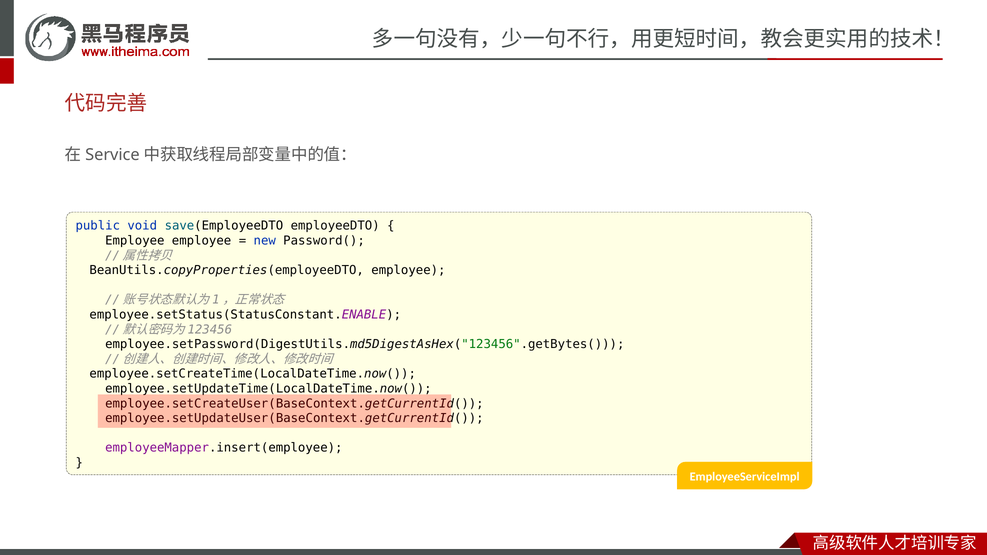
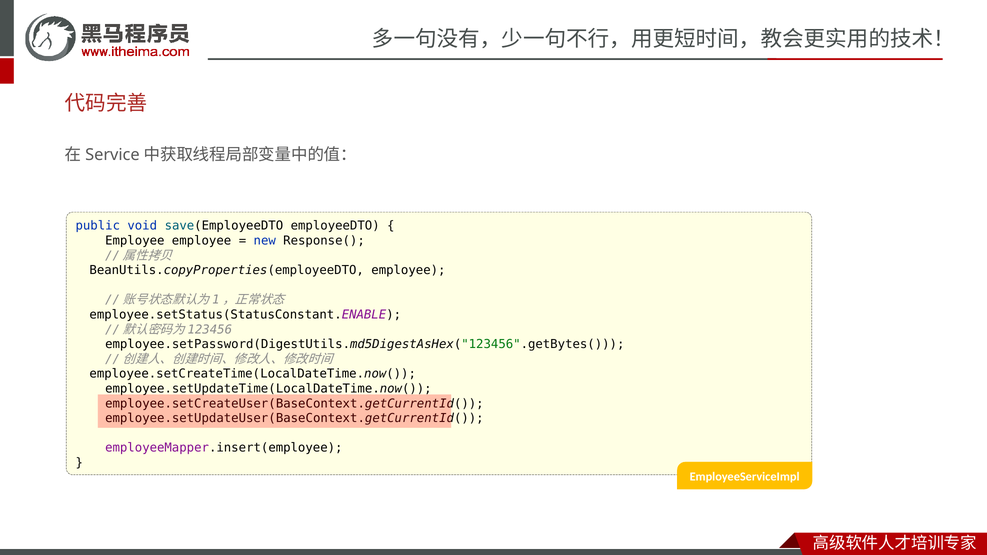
Password(: Password( -> Response(
